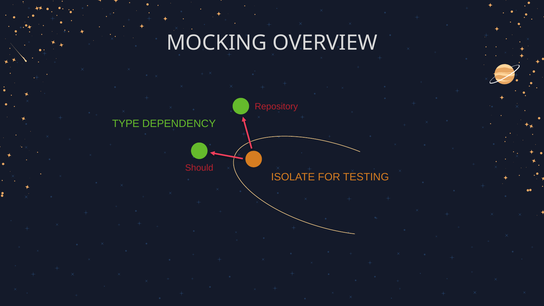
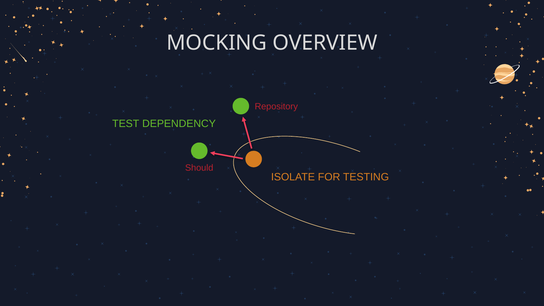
TYPE: TYPE -> TEST
